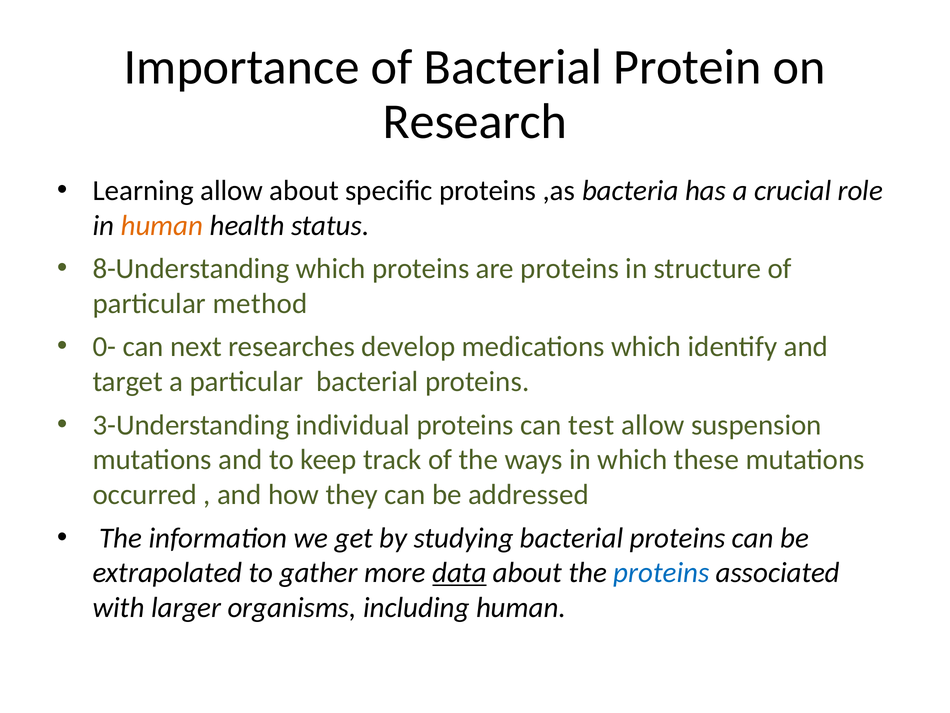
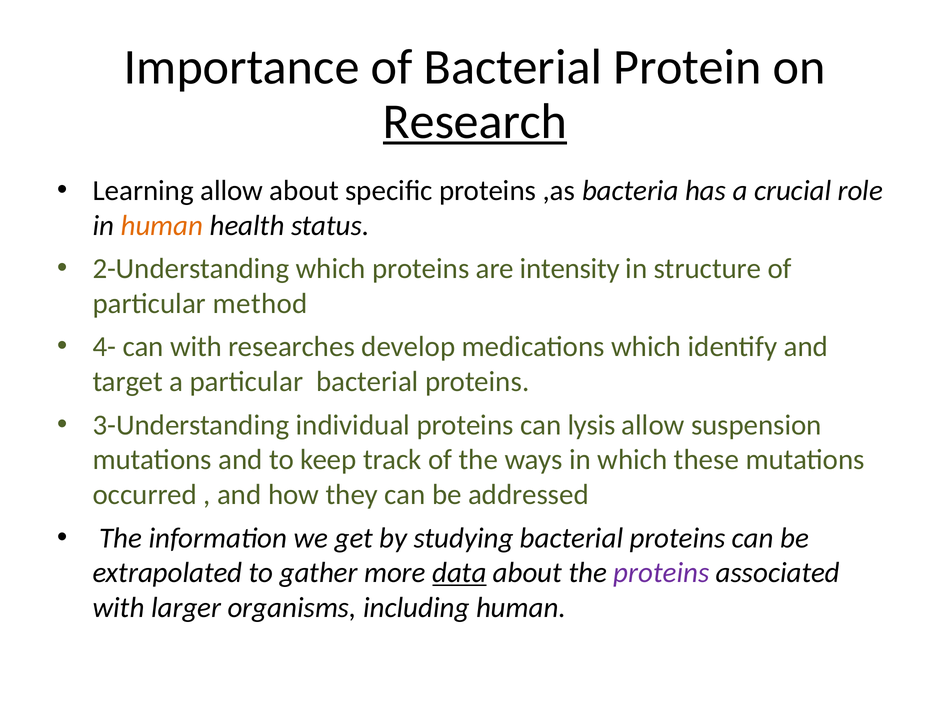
Research underline: none -> present
8-Understanding: 8-Understanding -> 2-Understanding
are proteins: proteins -> intensity
0-: 0- -> 4-
can next: next -> with
test: test -> lysis
proteins at (661, 572) colour: blue -> purple
